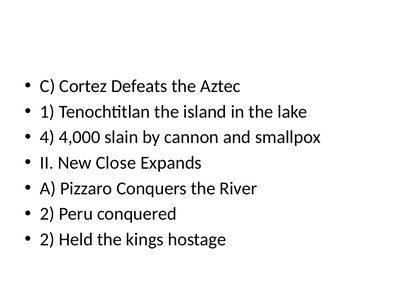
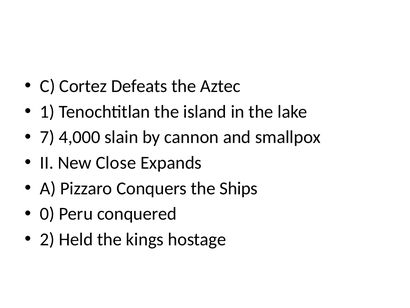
4: 4 -> 7
River: River -> Ships
2 at (47, 214): 2 -> 0
